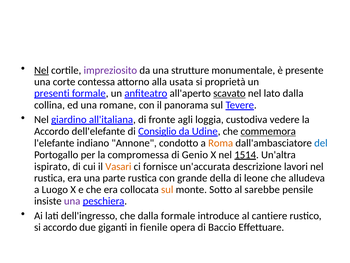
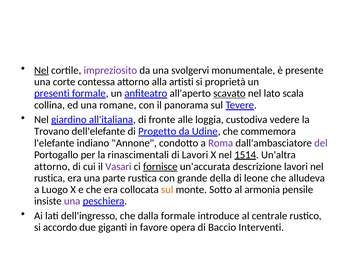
strutture: strutture -> svolgervi
usata: usata -> artisti
lato dalla: dalla -> scala
agli: agli -> alle
Accordo at (52, 131): Accordo -> Trovano
Consiglio: Consiglio -> Progetto
commemora underline: present -> none
Roma colour: orange -> purple
del colour: blue -> purple
compromessa: compromessa -> rinascimentali
di Genio: Genio -> Lavori
ispirato at (52, 166): ispirato -> attorno
Vasari colour: orange -> purple
fornisce underline: none -> present
sarebbe: sarebbe -> armonia
cantiere: cantiere -> centrale
fienile: fienile -> favore
Effettuare: Effettuare -> Interventi
